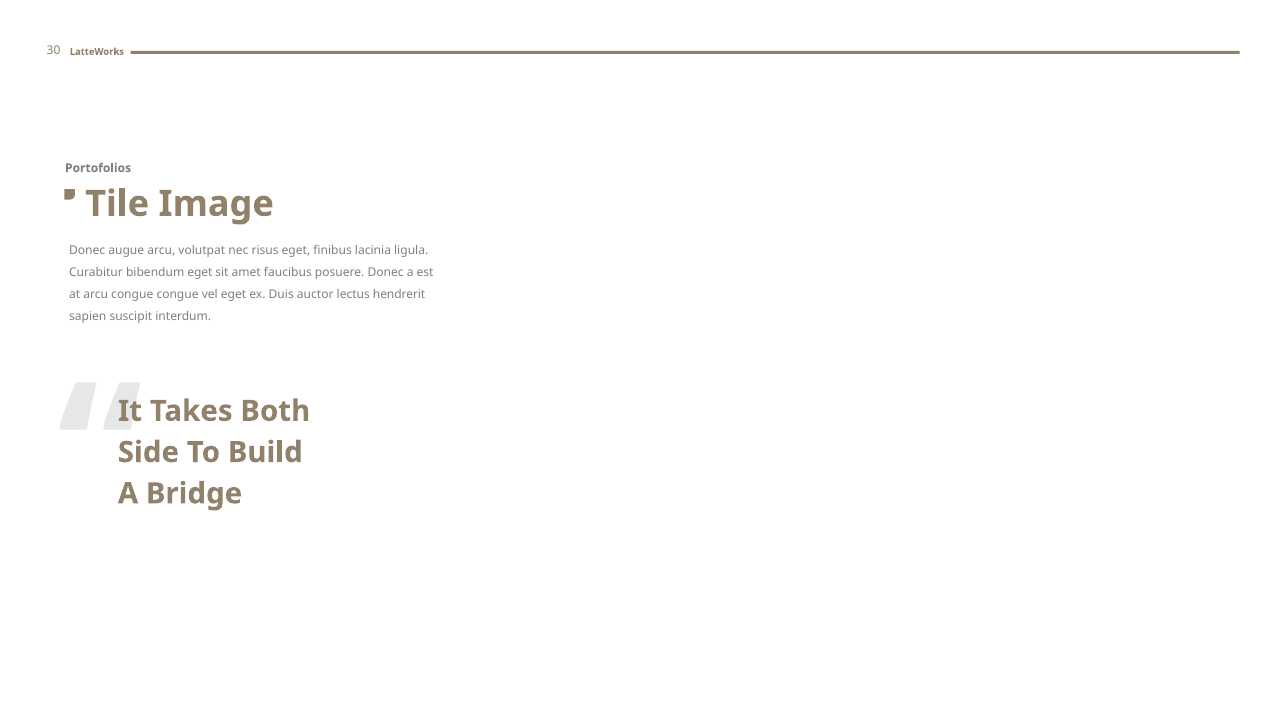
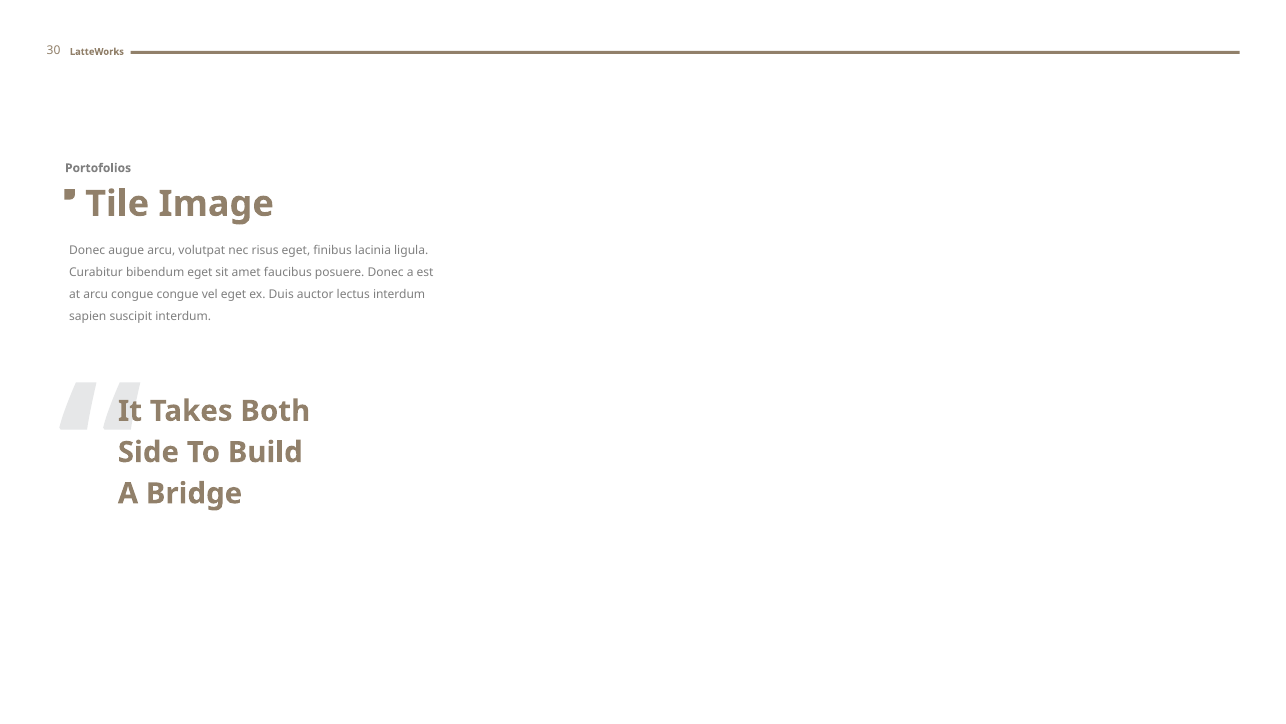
lectus hendrerit: hendrerit -> interdum
